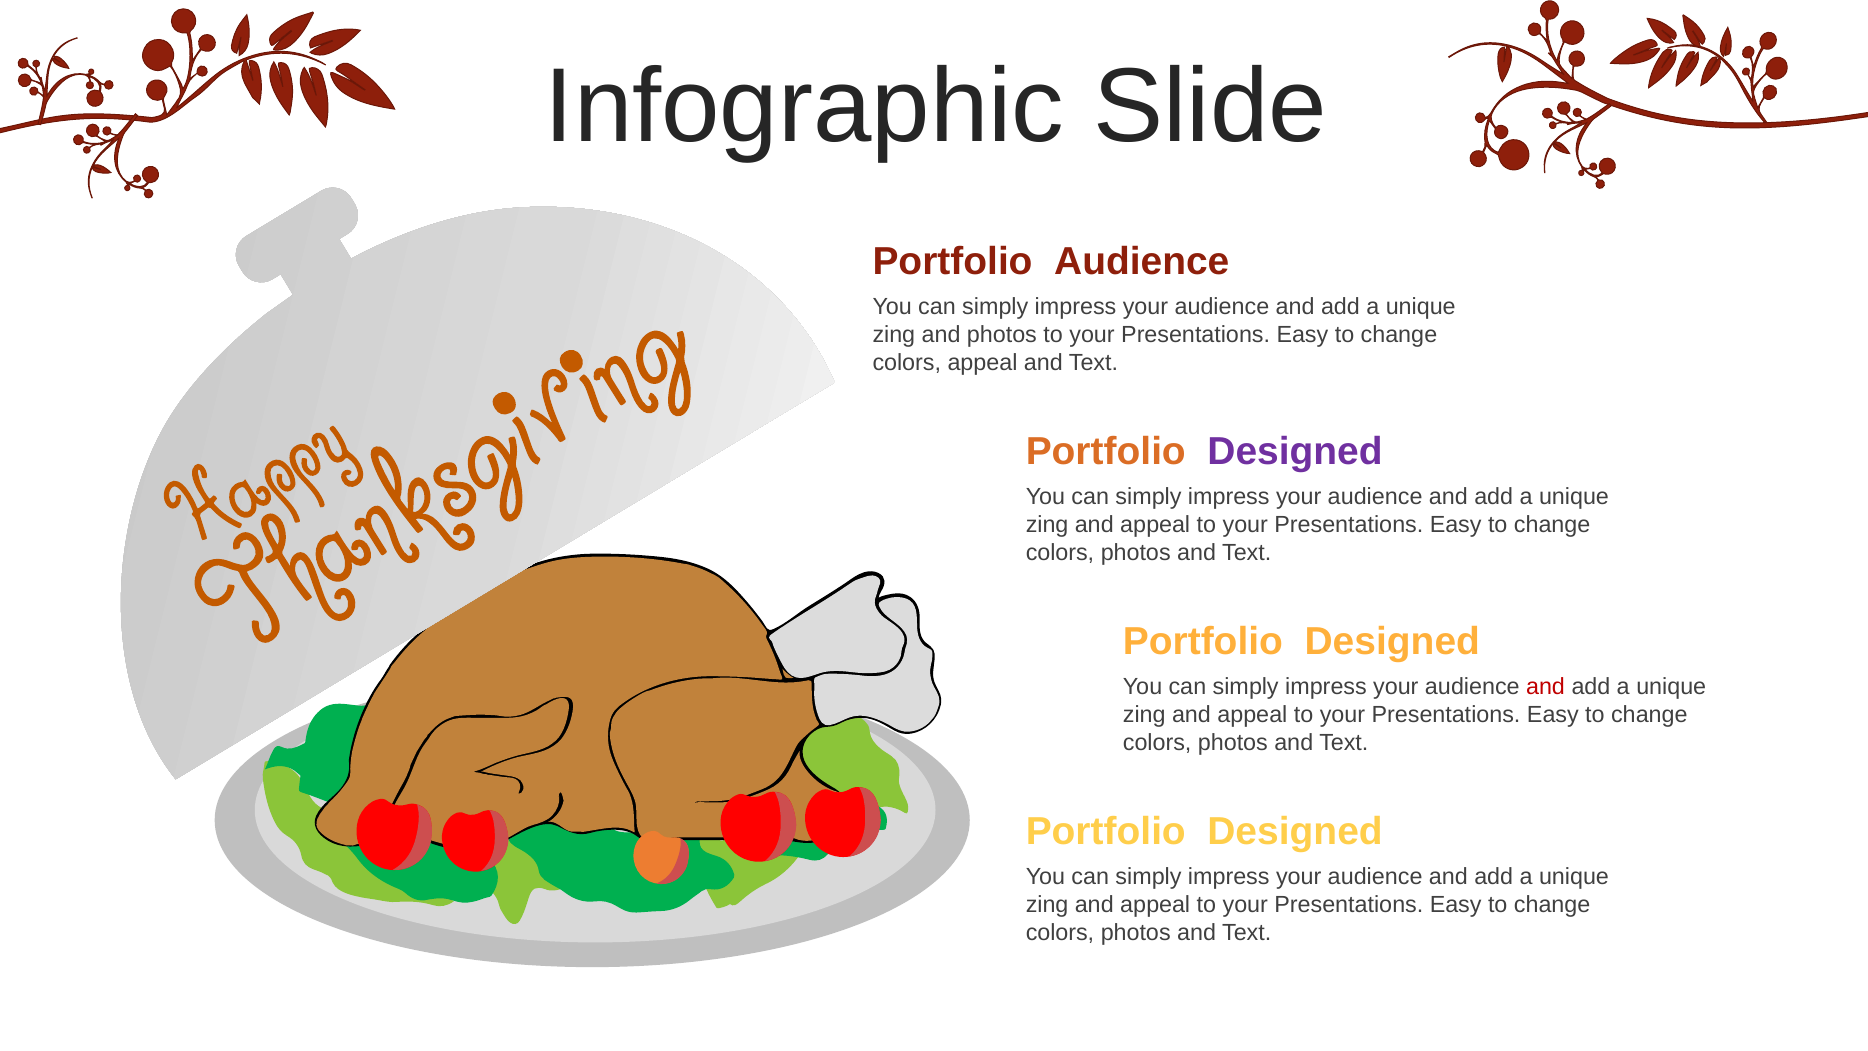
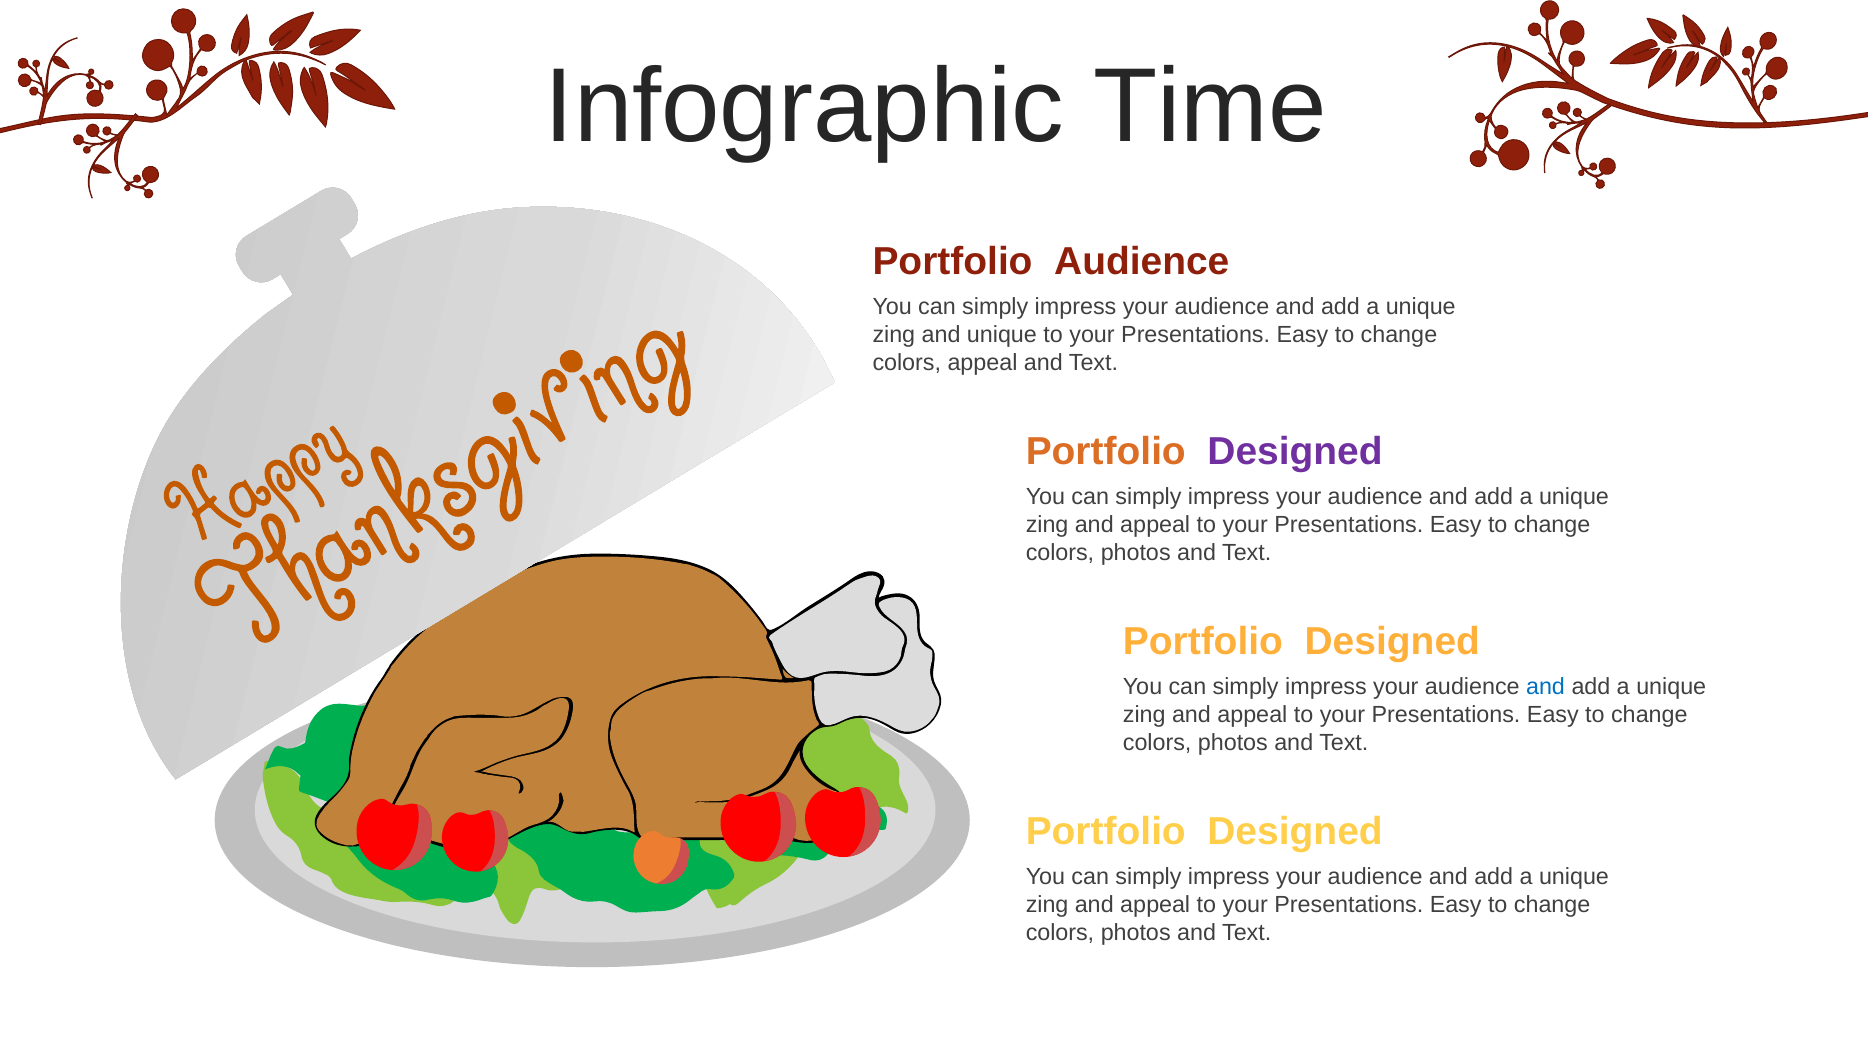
Slide: Slide -> Time
and photos: photos -> unique
and at (1546, 687) colour: red -> blue
